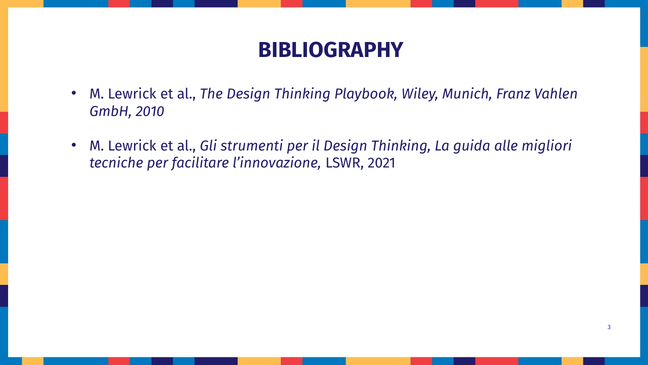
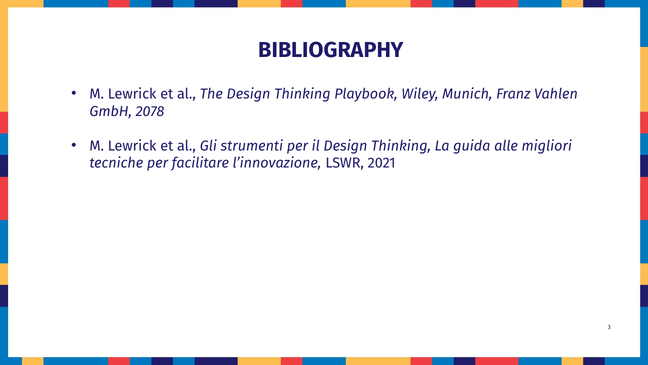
2010: 2010 -> 2078
